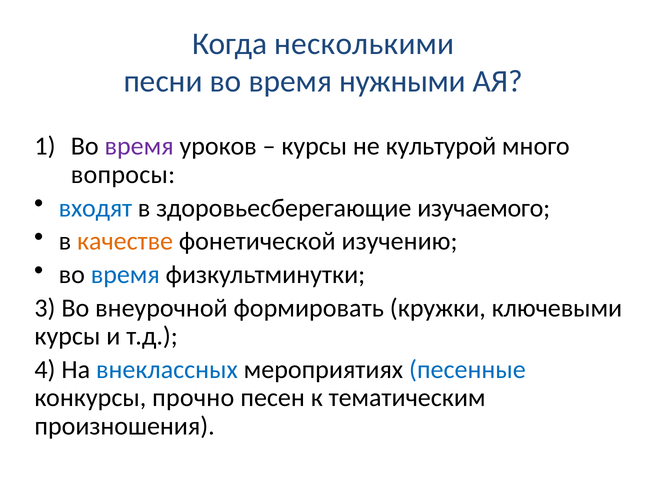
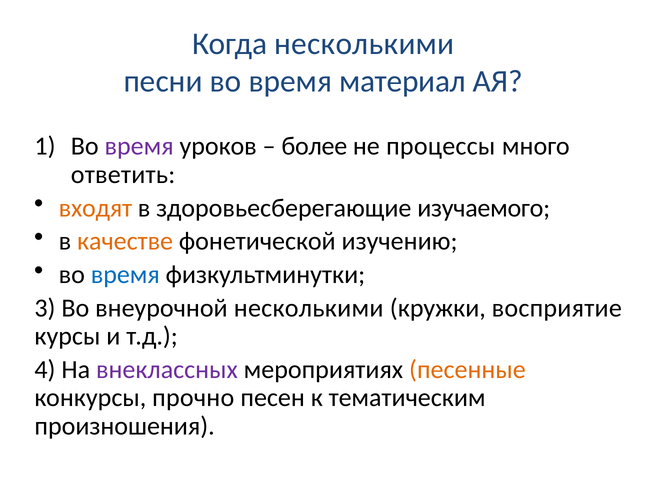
нужными: нужными -> материал
курсы at (314, 146): курсы -> более
культурой: культурой -> процессы
вопросы: вопросы -> ответить
входят colour: blue -> orange
внеурочной формировать: формировать -> несколькими
ключевыми: ключевыми -> восприятие
внеклассных colour: blue -> purple
песенные colour: blue -> orange
